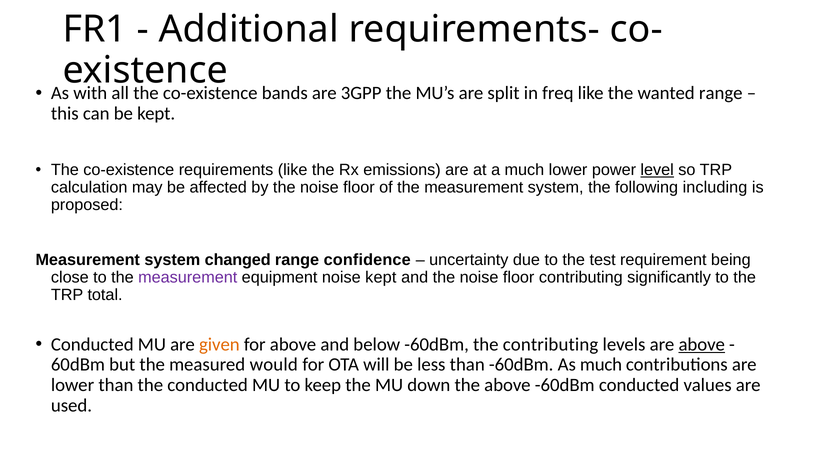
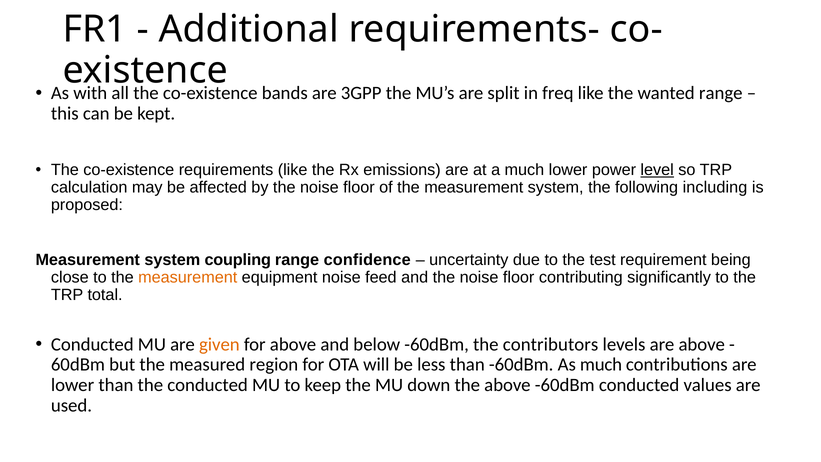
changed: changed -> coupling
measurement at (188, 277) colour: purple -> orange
noise kept: kept -> feed
the contributing: contributing -> contributors
above at (702, 344) underline: present -> none
would: would -> region
